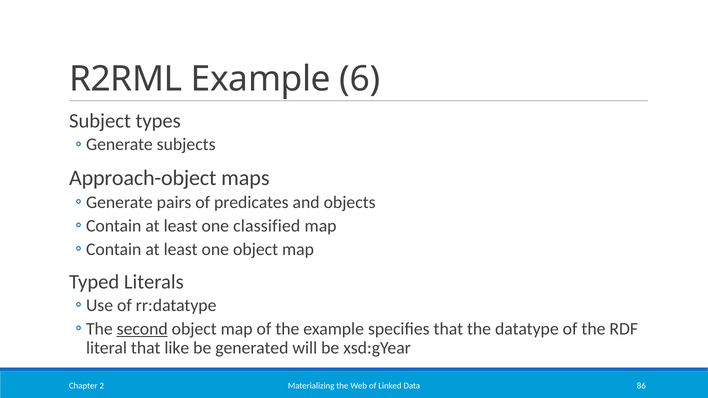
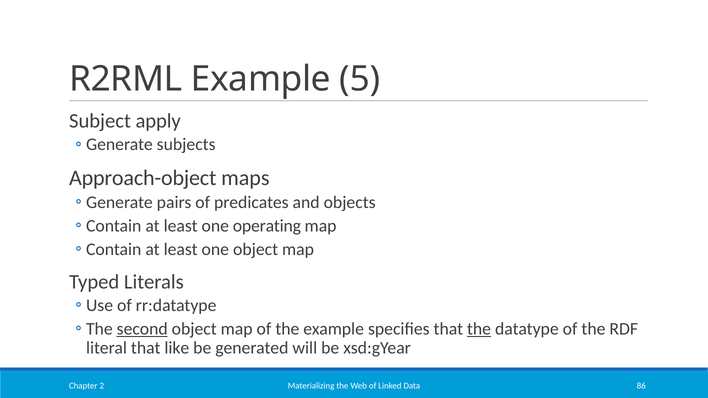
6: 6 -> 5
types: types -> apply
classified: classified -> operating
the at (479, 329) underline: none -> present
